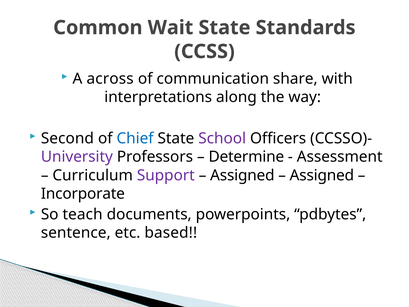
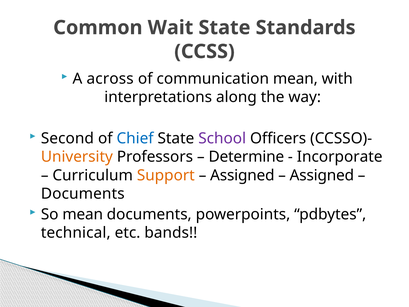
communication share: share -> mean
University colour: purple -> orange
Assessment: Assessment -> Incorporate
Support colour: purple -> orange
Incorporate at (83, 194): Incorporate -> Documents
So teach: teach -> mean
sentence: sentence -> technical
based: based -> bands
